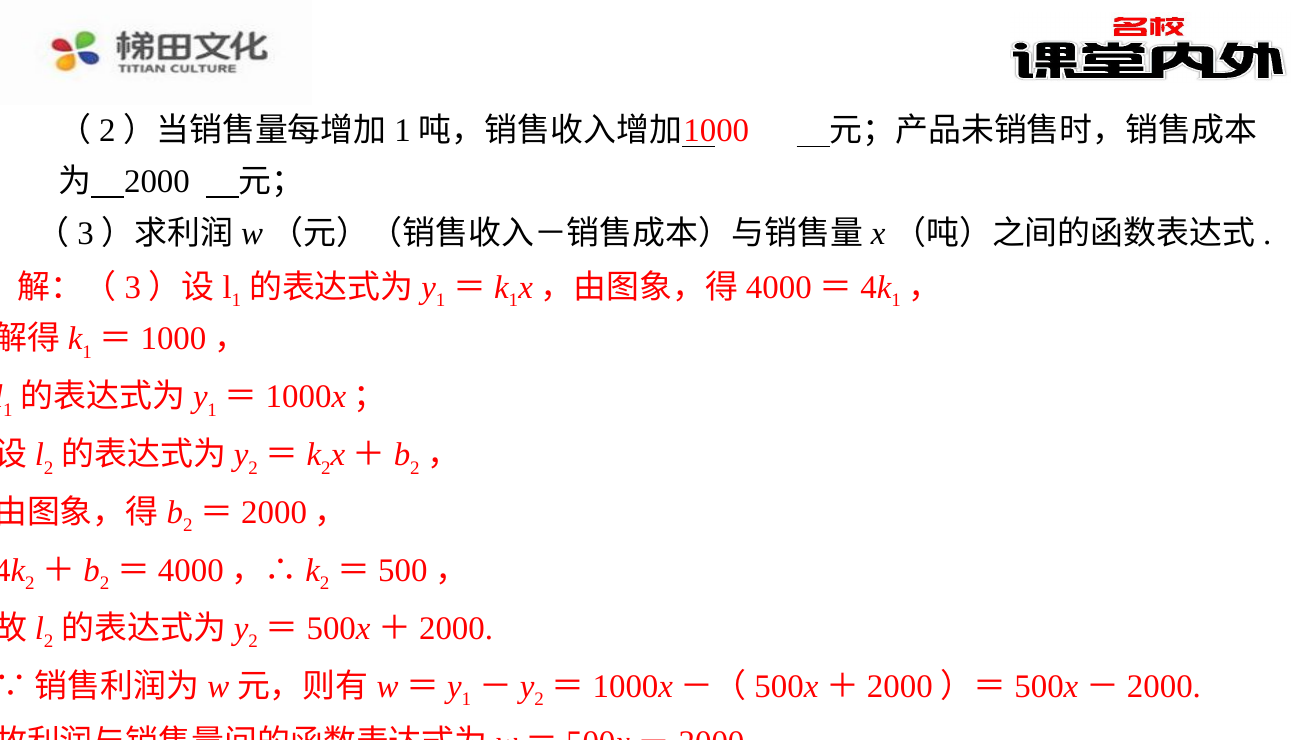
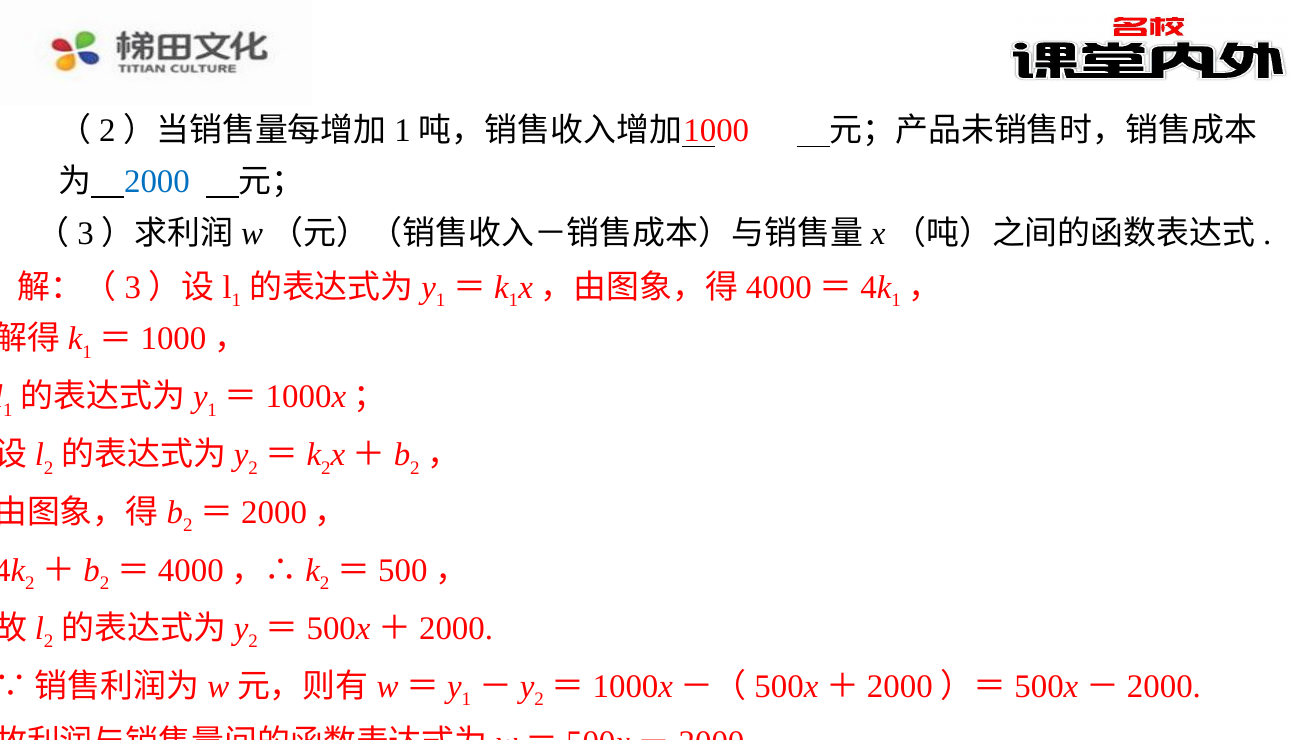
2000 colour: black -> blue
